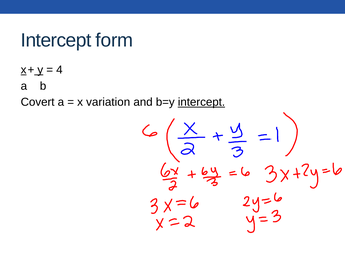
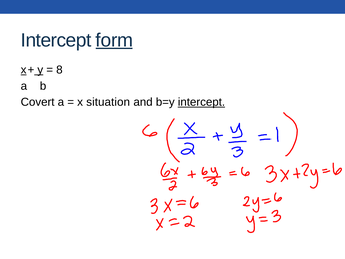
form underline: none -> present
4: 4 -> 8
variation: variation -> situation
